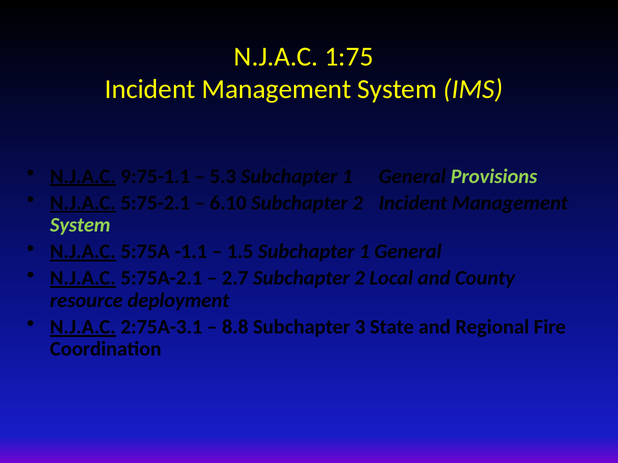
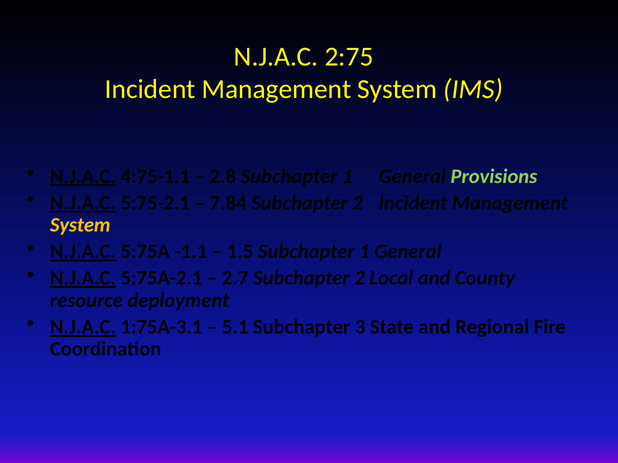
1:75: 1:75 -> 2:75
9:75-1.1: 9:75-1.1 -> 4:75-1.1
5.3: 5.3 -> 2.8
6.10: 6.10 -> 7.84
System at (80, 225) colour: light green -> yellow
2:75A-3.1: 2:75A-3.1 -> 1:75A-3.1
8.8: 8.8 -> 5.1
